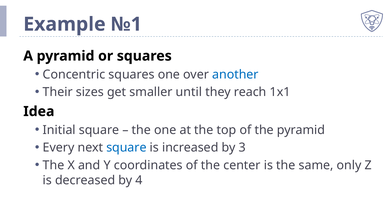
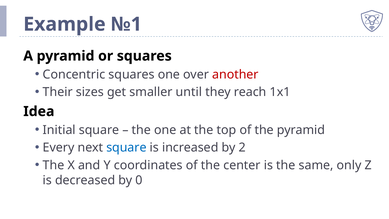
another colour: blue -> red
3: 3 -> 2
4: 4 -> 0
